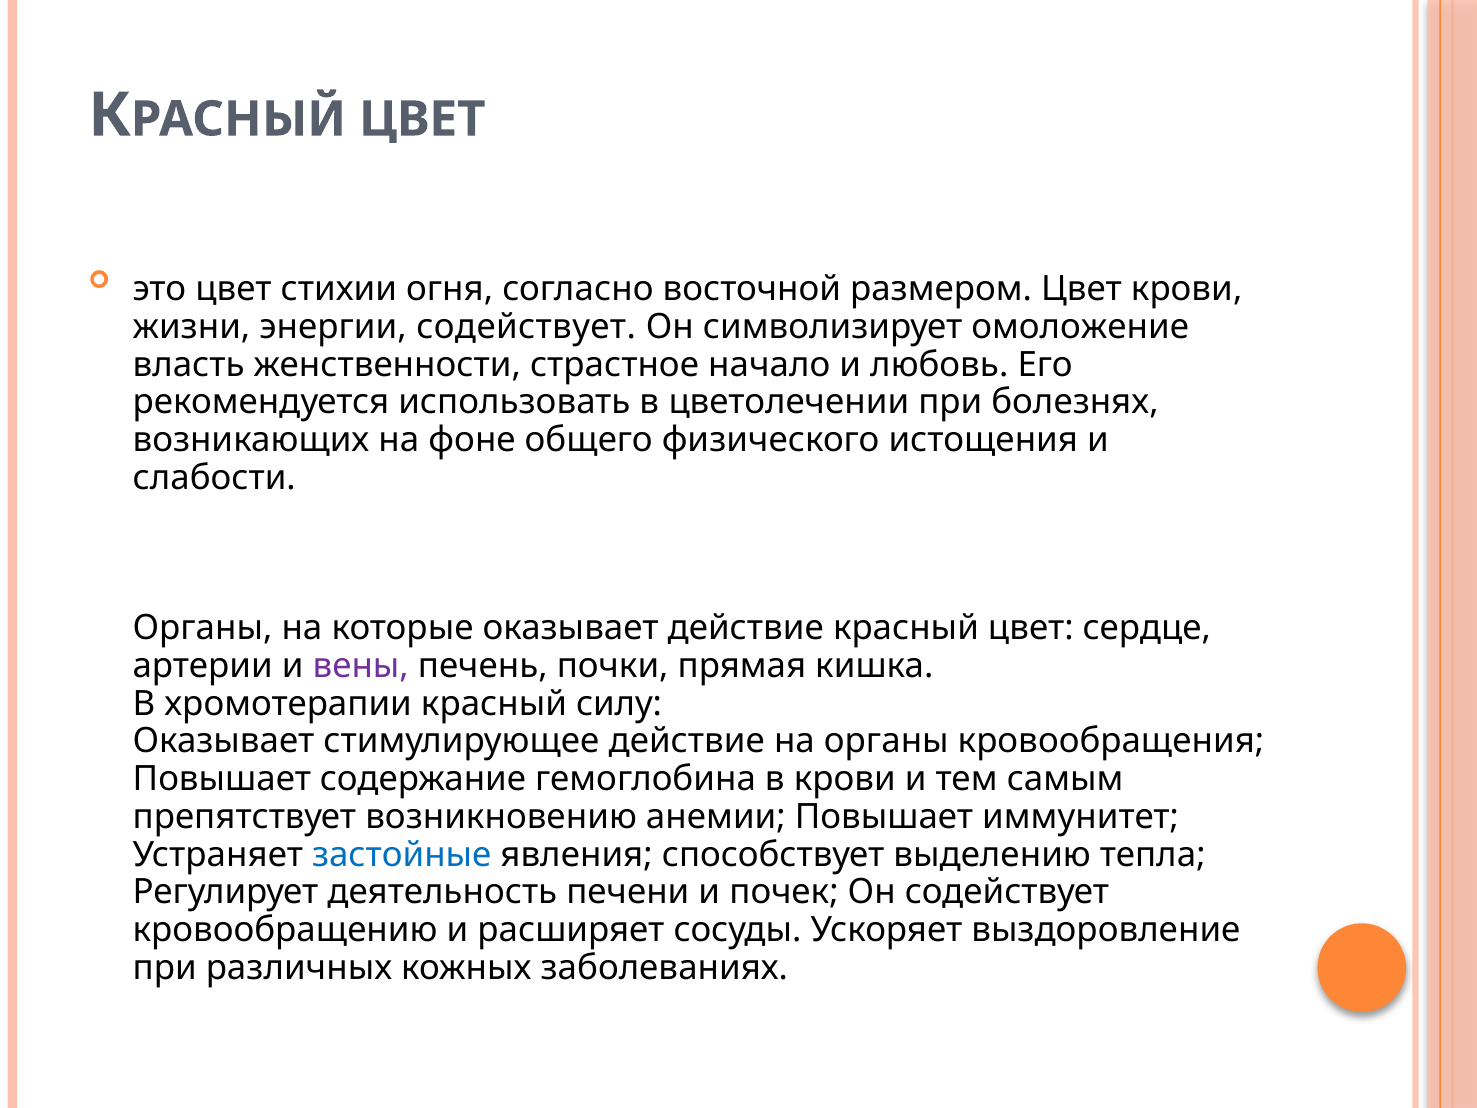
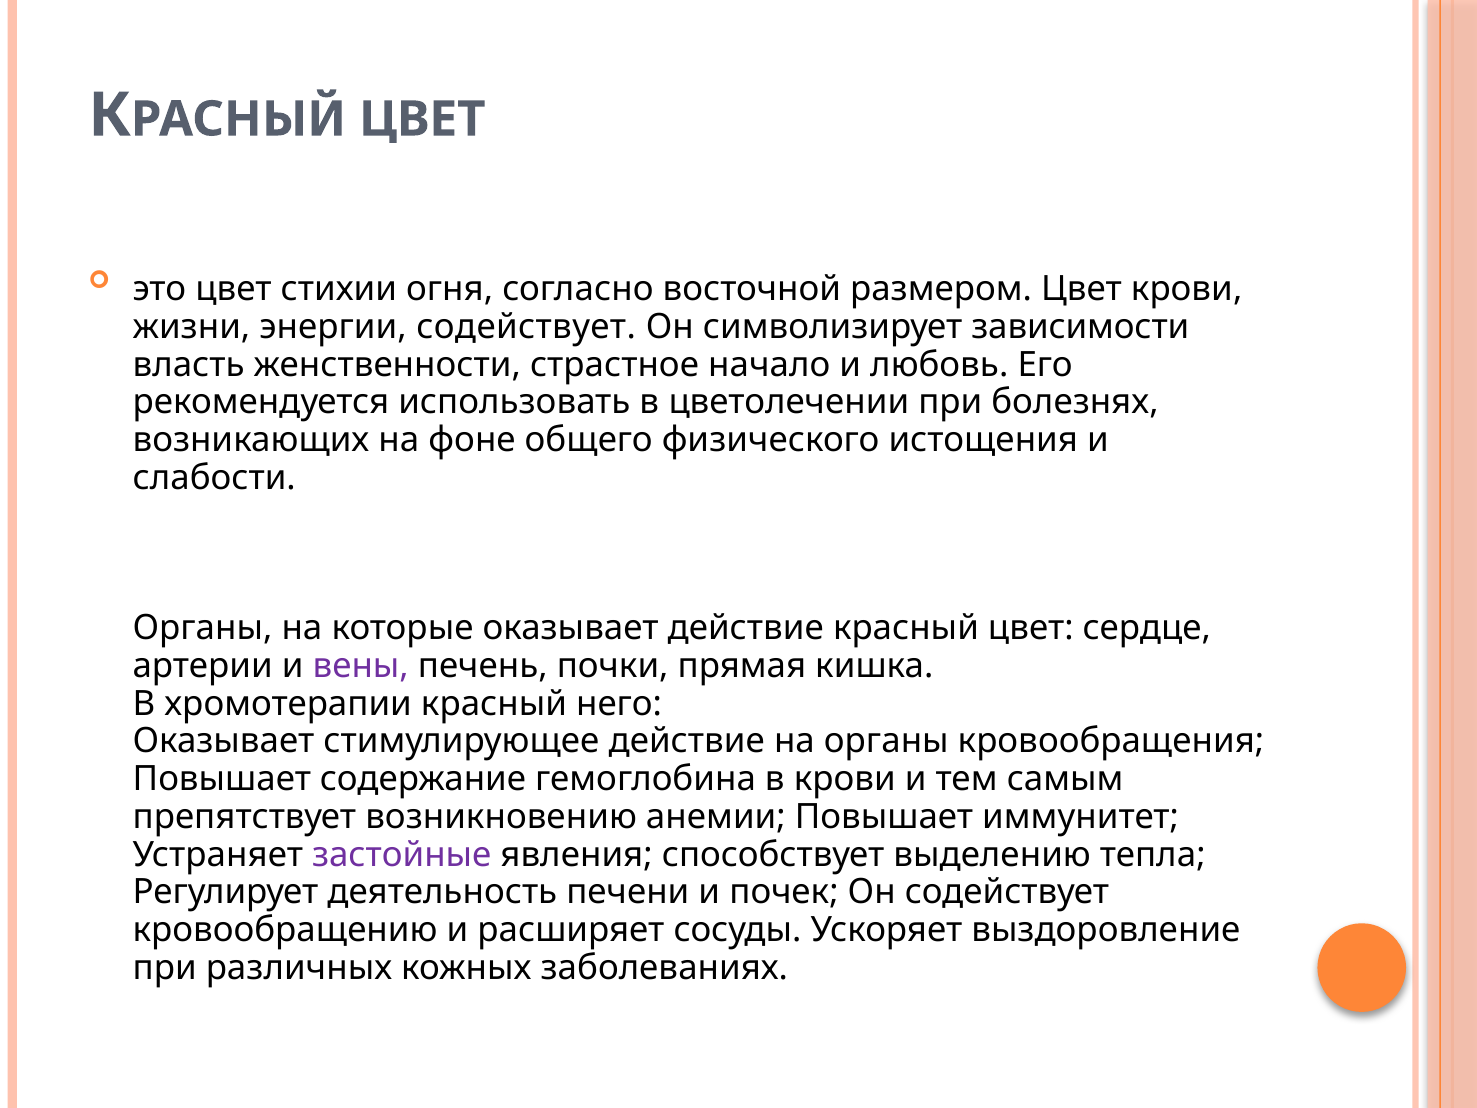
омоложение: омоложение -> зависимости
силу: силу -> него
застойные colour: blue -> purple
